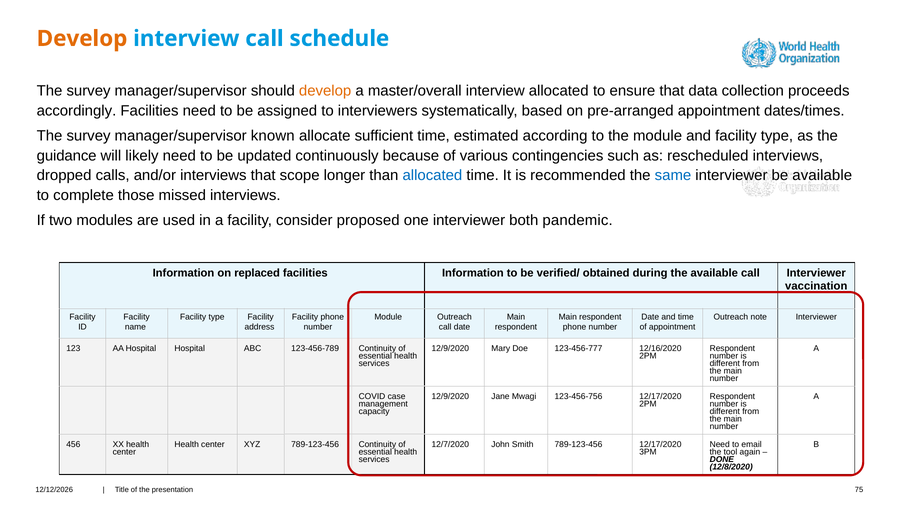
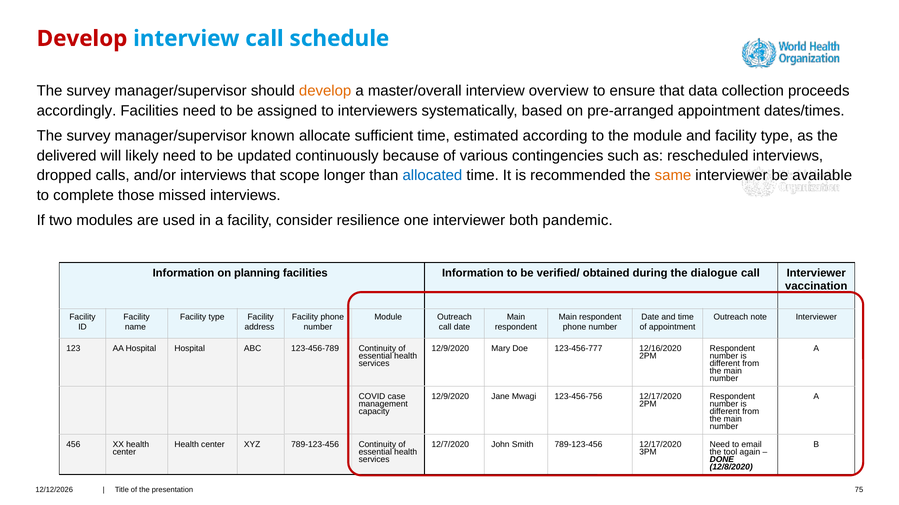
Develop at (82, 39) colour: orange -> red
interview allocated: allocated -> overview
guidance: guidance -> delivered
same colour: blue -> orange
proposed: proposed -> resilience
replaced: replaced -> planning
the available: available -> dialogue
